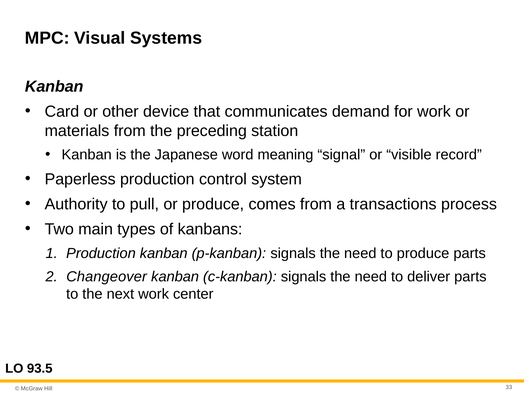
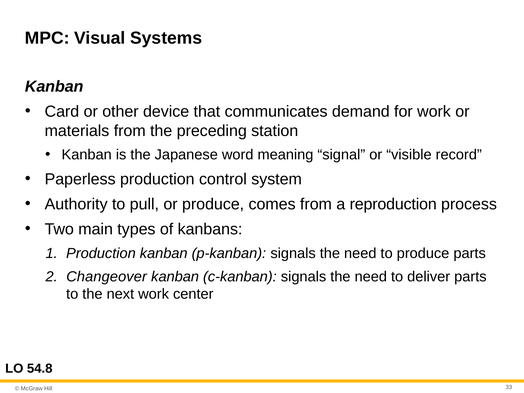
transactions: transactions -> reproduction
93.5: 93.5 -> 54.8
